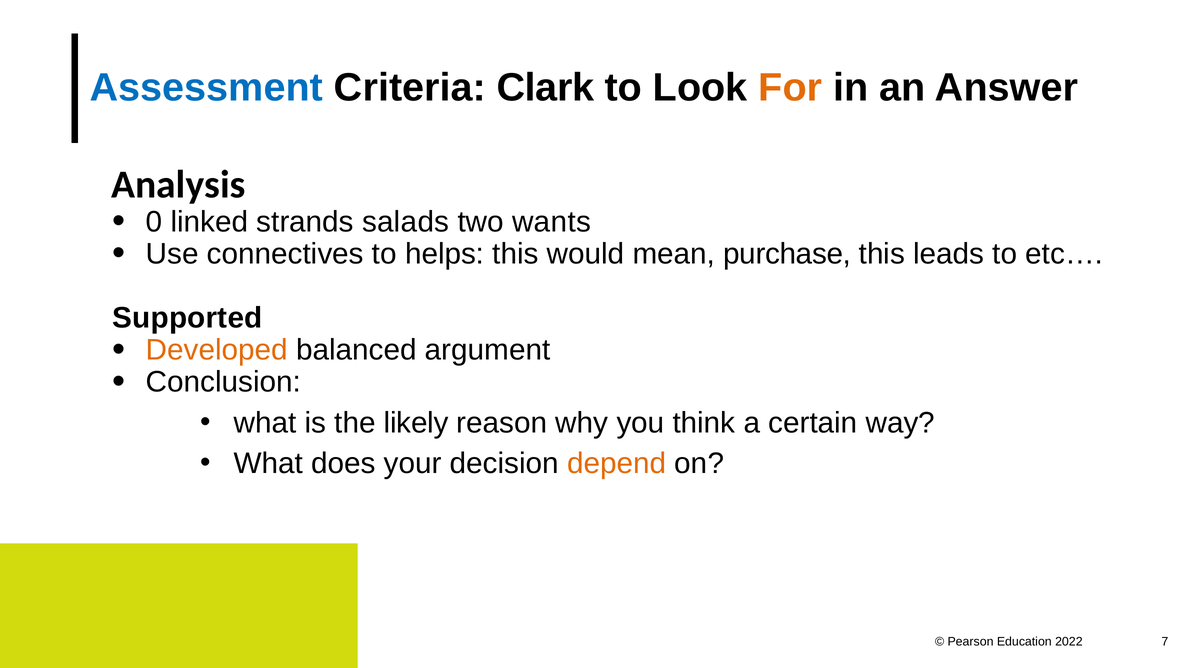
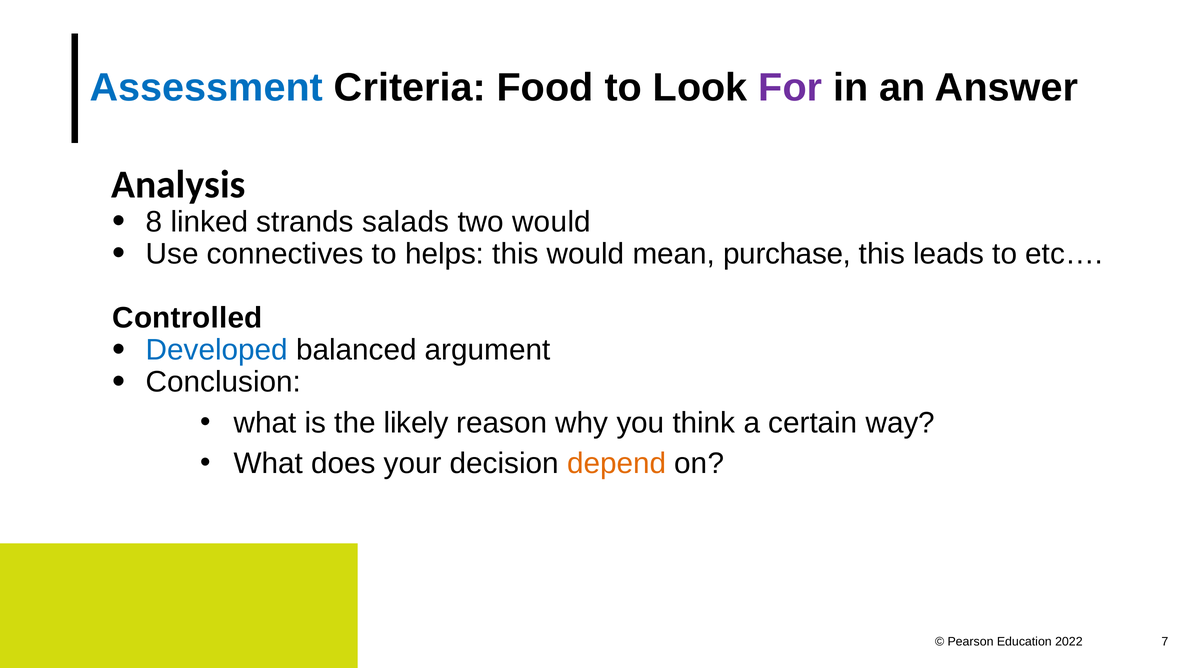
Clark: Clark -> Food
For colour: orange -> purple
0: 0 -> 8
two wants: wants -> would
Supported: Supported -> Controlled
Developed colour: orange -> blue
